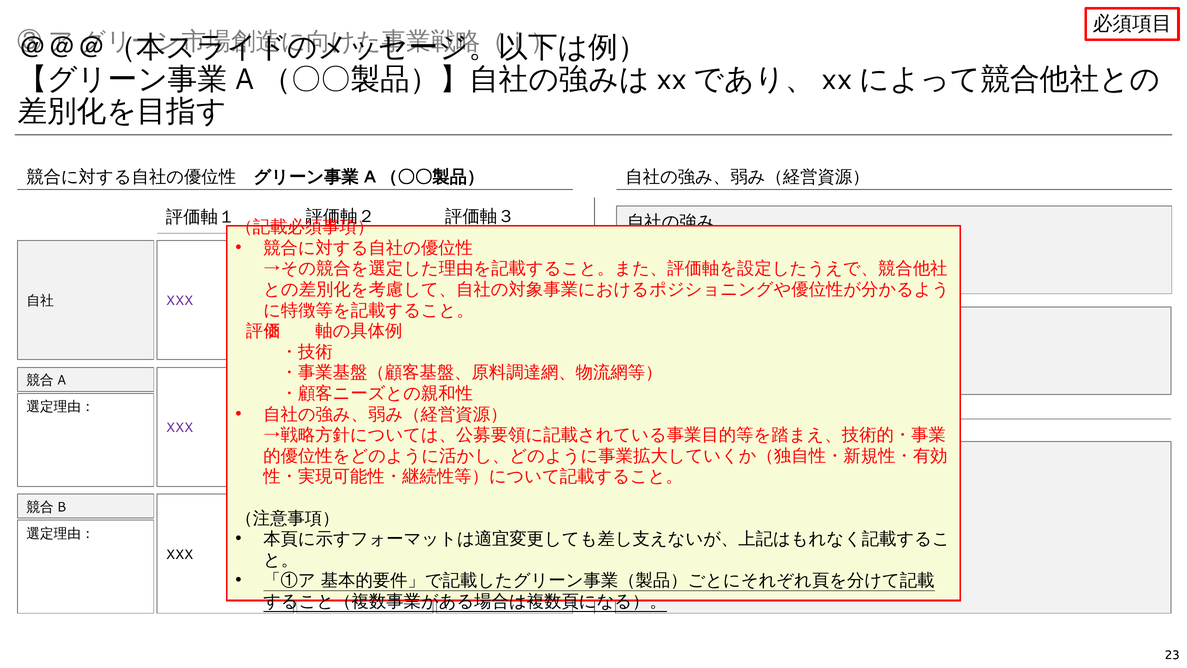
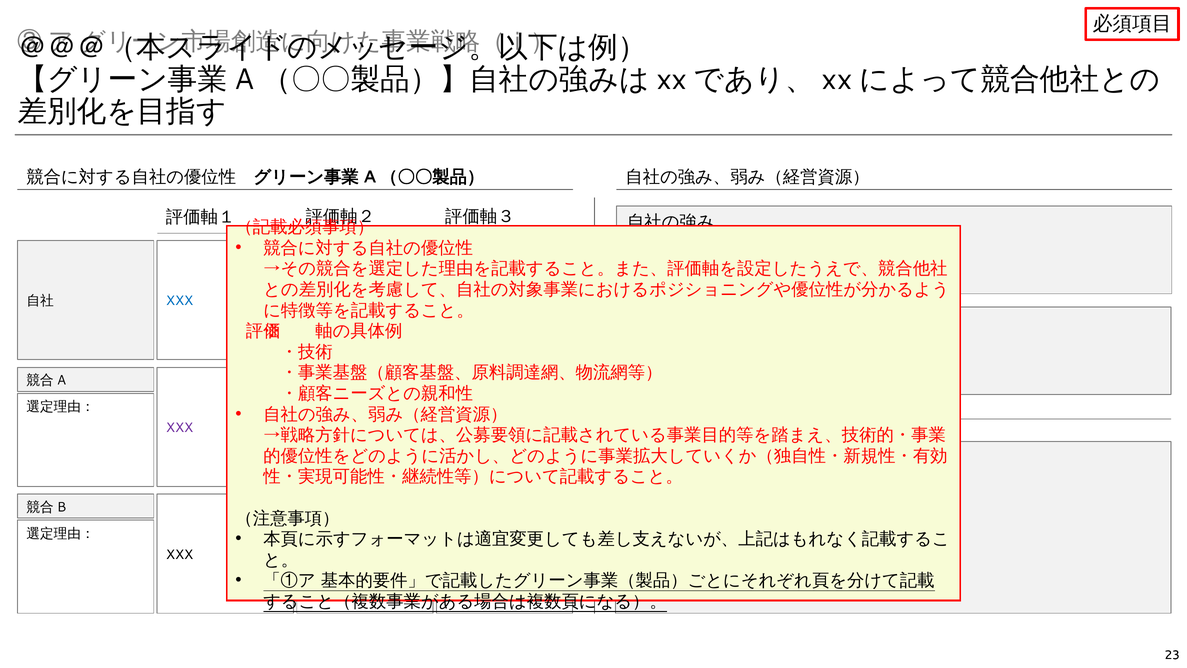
XXX at (180, 301) colour: purple -> blue
